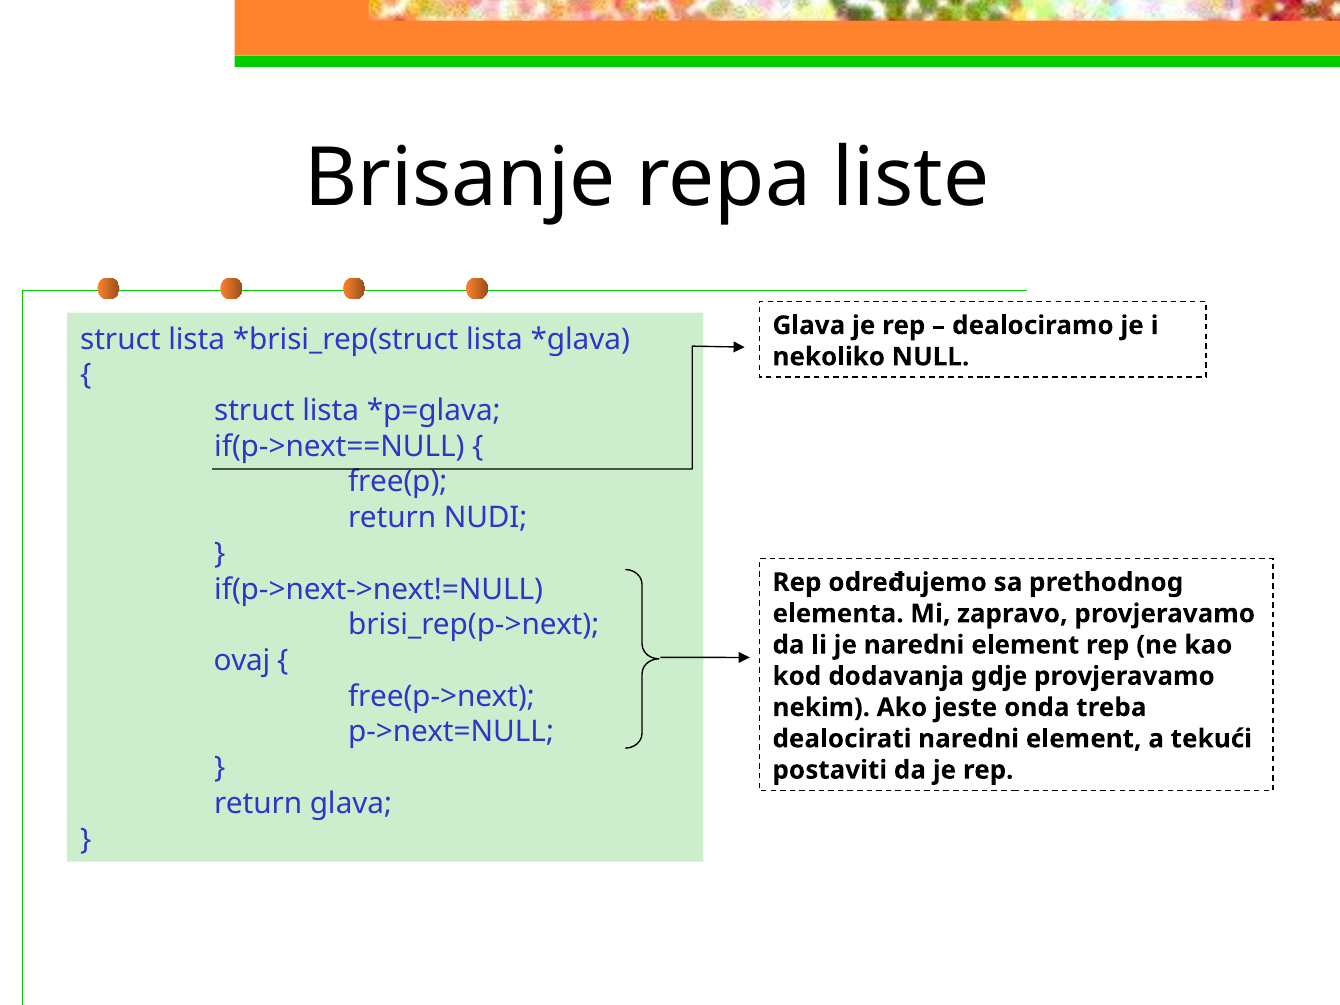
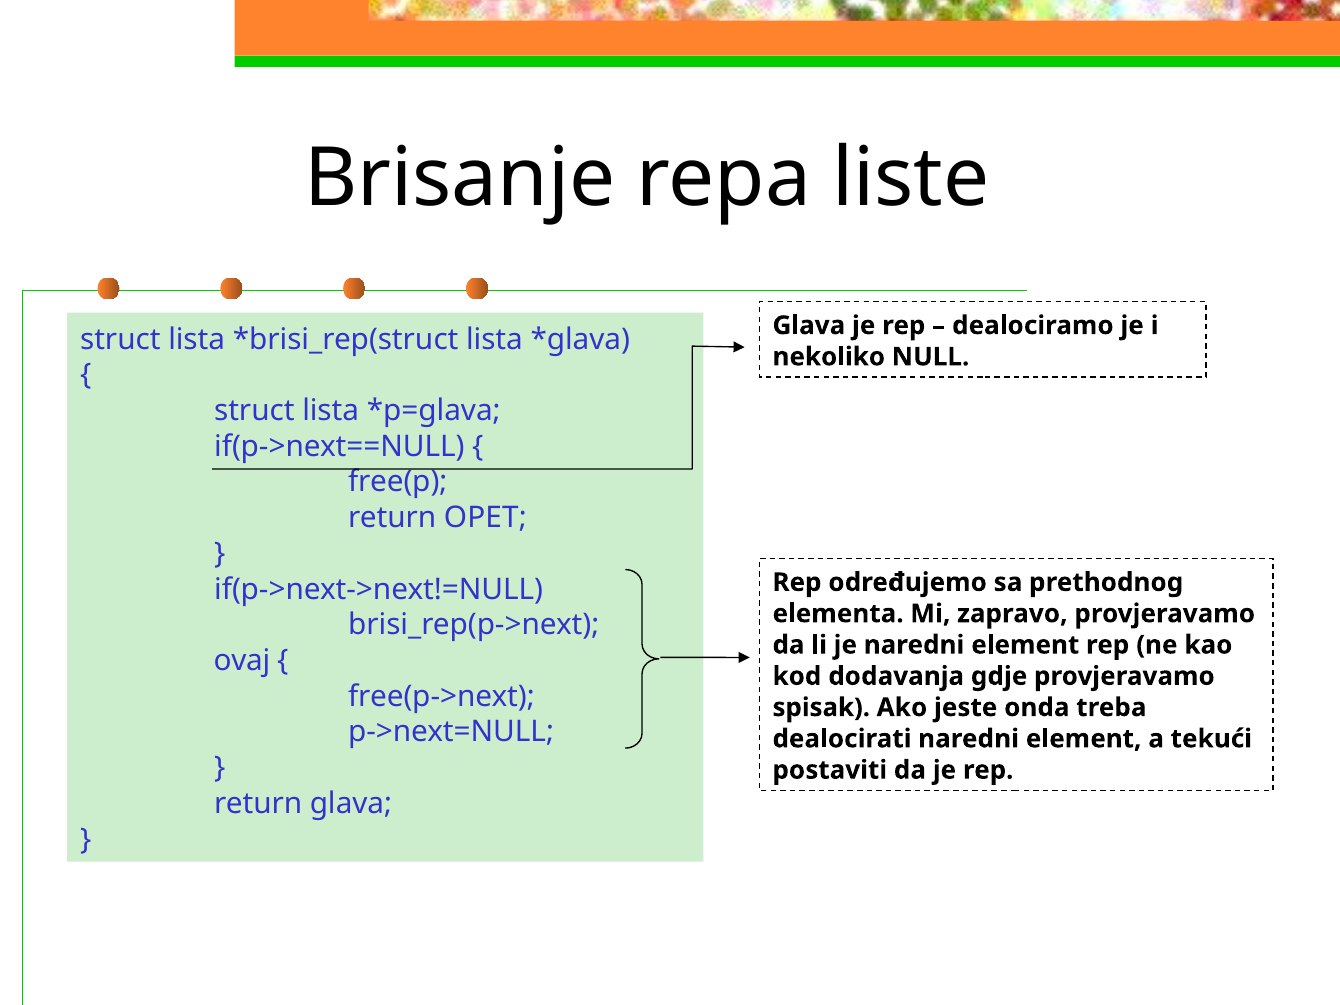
NUDI: NUDI -> OPET
nekim: nekim -> spisak
